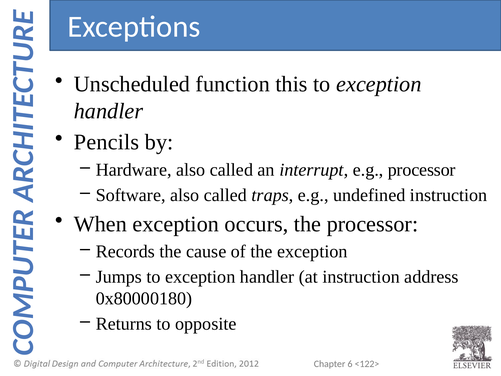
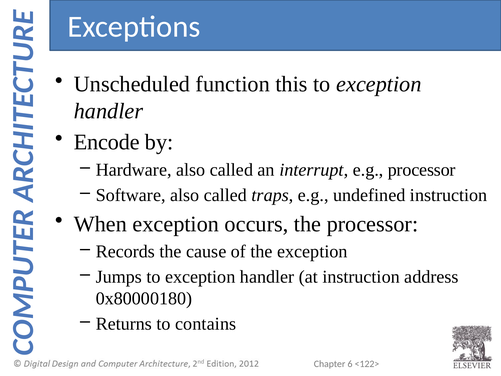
Pencils: Pencils -> Encode
opposite: opposite -> contains
